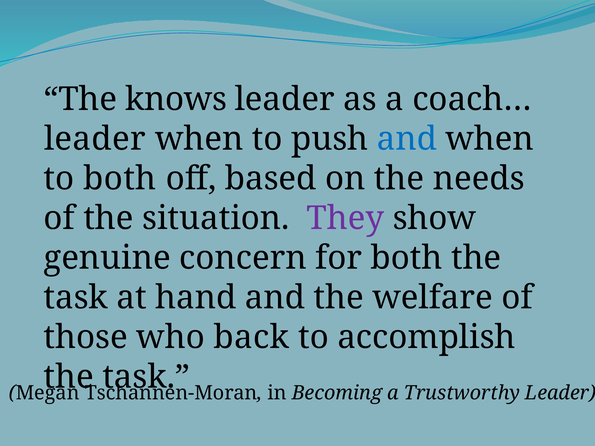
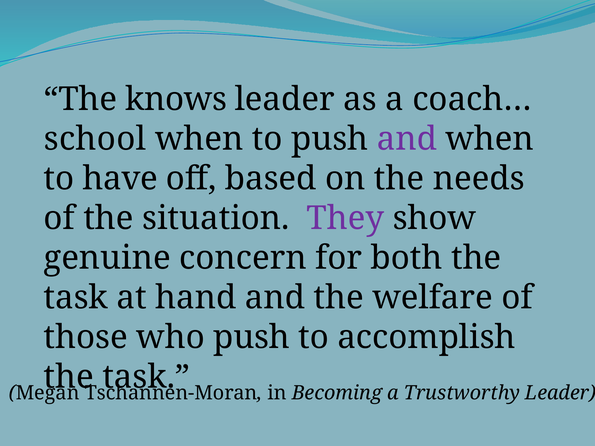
leader at (95, 139): leader -> school
and at (407, 139) colour: blue -> purple
to both: both -> have
who back: back -> push
